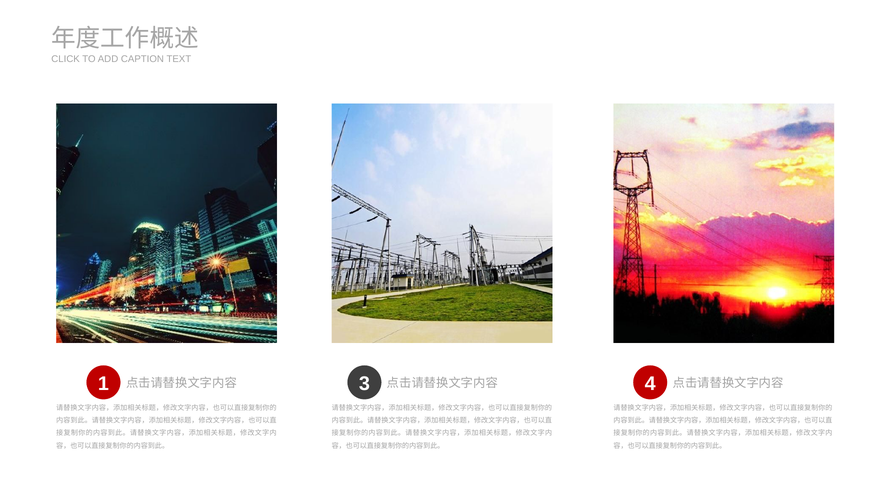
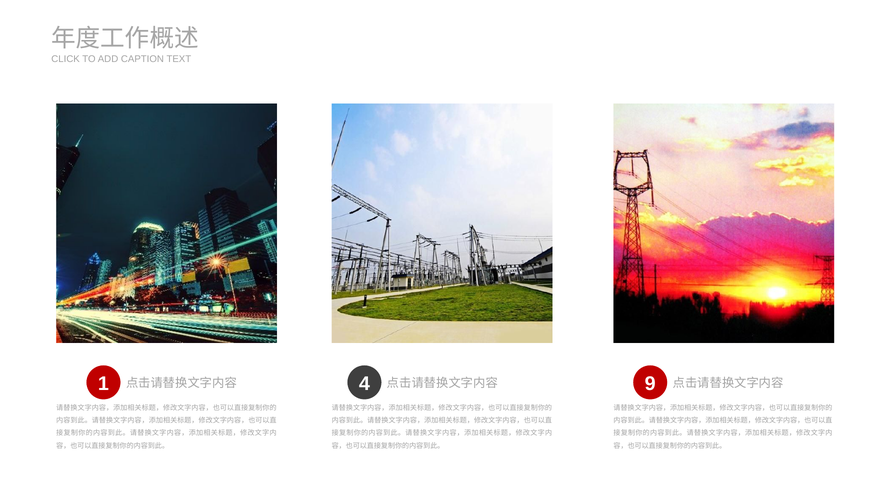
3: 3 -> 4
4: 4 -> 9
